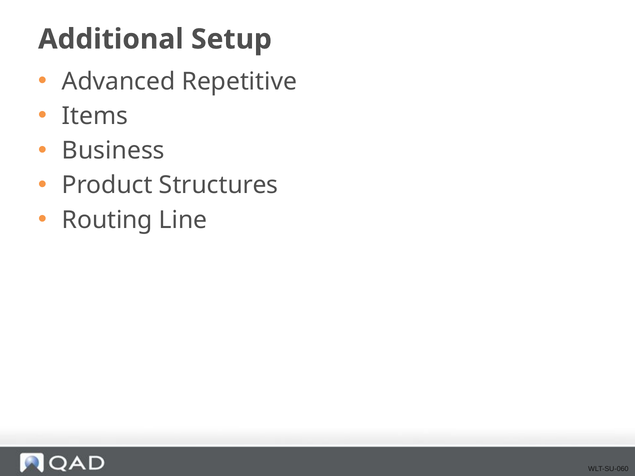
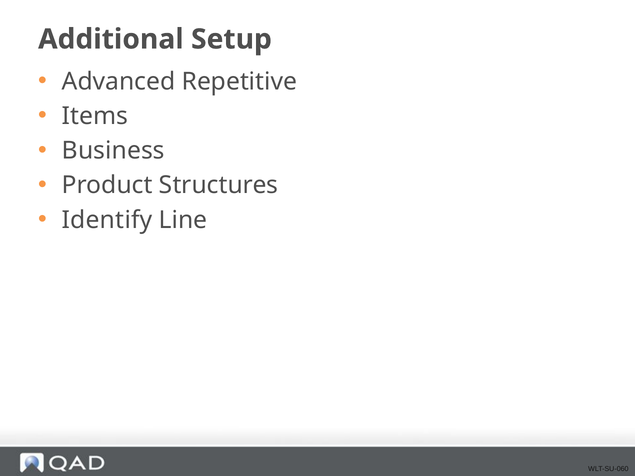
Routing: Routing -> Identify
